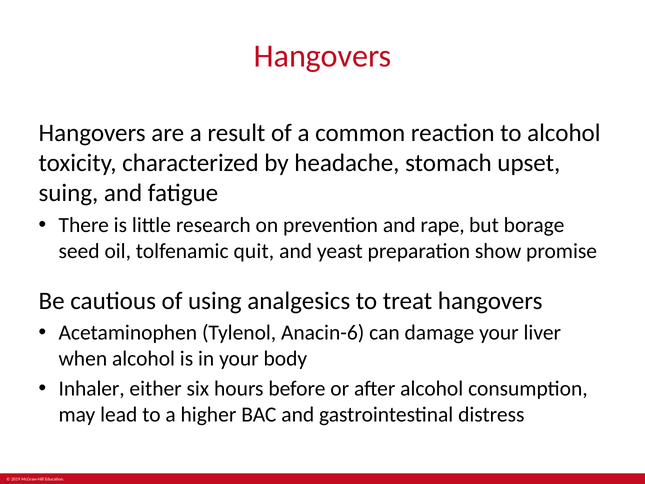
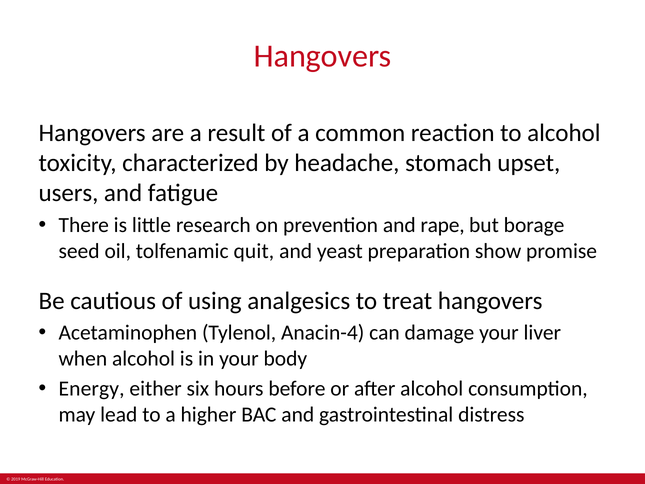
suing: suing -> users
Anacin-6: Anacin-6 -> Anacin-4
Inhaler: Inhaler -> Energy
